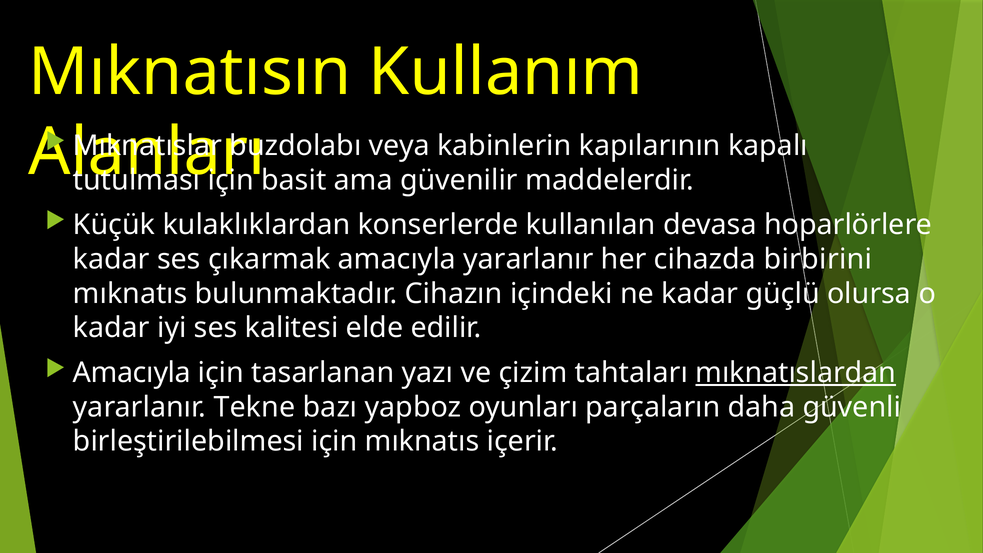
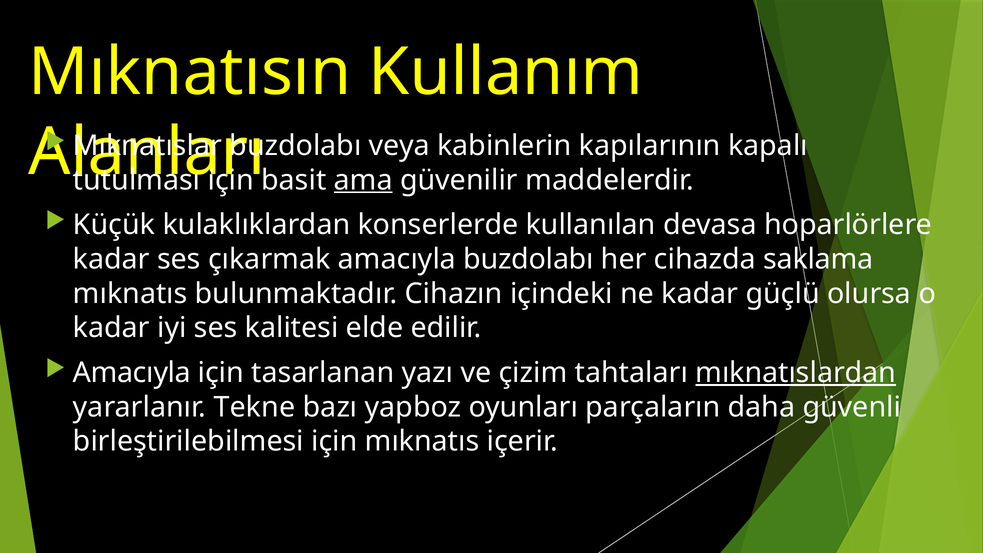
ama underline: none -> present
amacıyla yararlanır: yararlanır -> buzdolabı
birbirini: birbirini -> saklama
